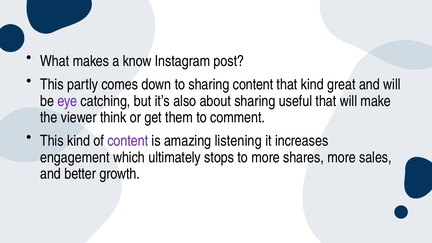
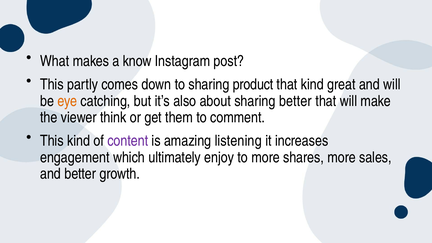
sharing content: content -> product
eye colour: purple -> orange
sharing useful: useful -> better
stops: stops -> enjoy
